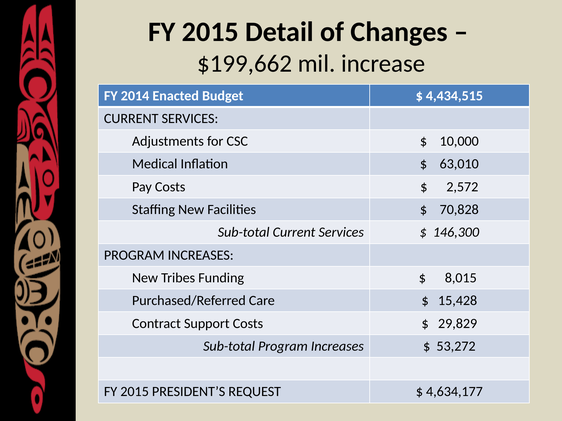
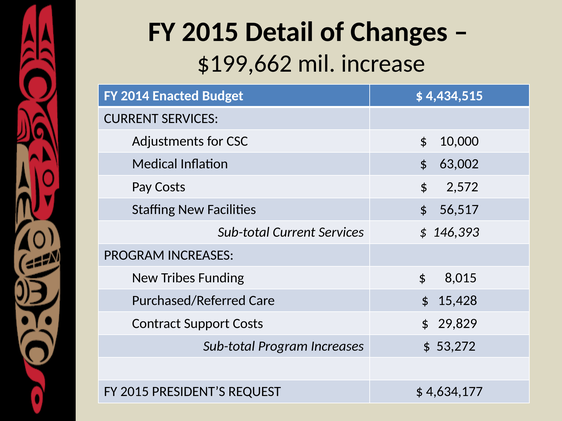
63,010: 63,010 -> 63,002
70,828: 70,828 -> 56,517
146,300: 146,300 -> 146,393
